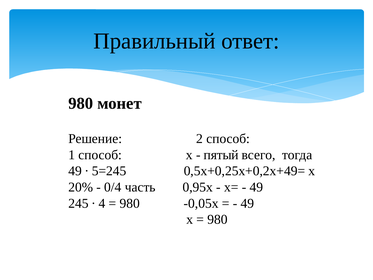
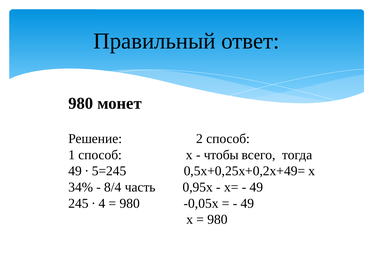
пятый: пятый -> чтобы
20%: 20% -> 34%
0/4: 0/4 -> 8/4
